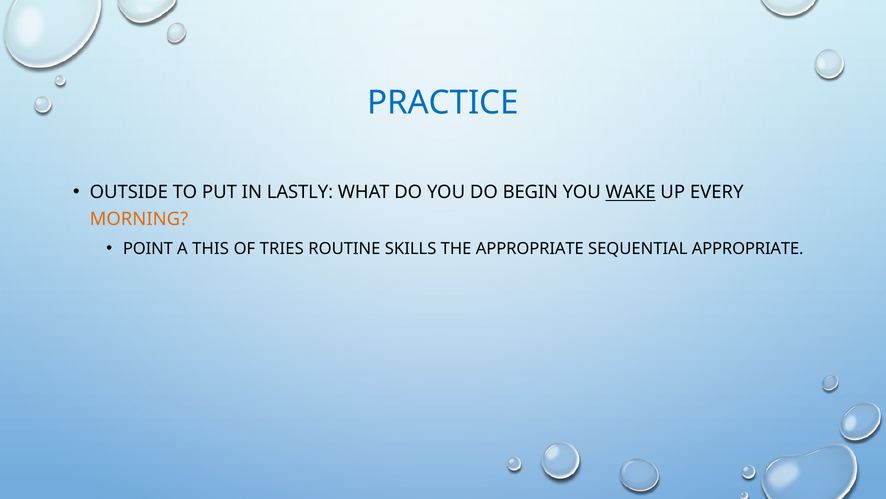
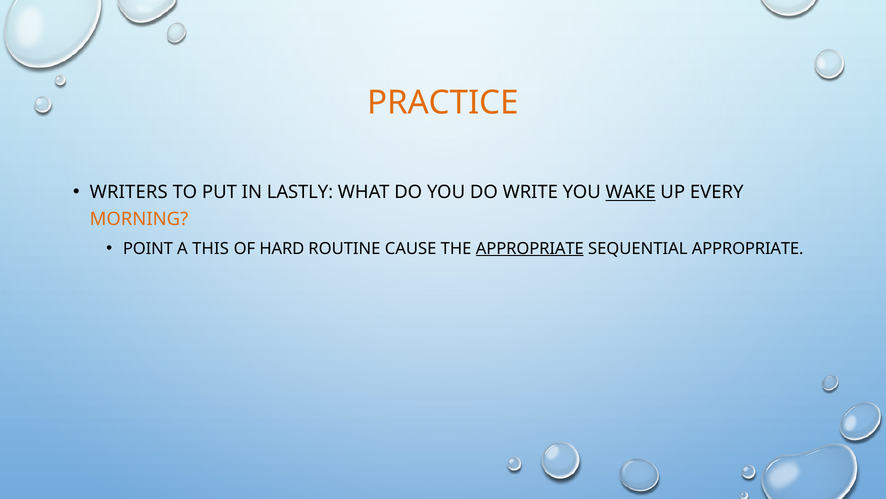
PRACTICE colour: blue -> orange
OUTSIDE: OUTSIDE -> WRITERS
BEGIN: BEGIN -> WRITE
TRIES: TRIES -> HARD
SKILLS: SKILLS -> CAUSE
APPROPRIATE at (530, 248) underline: none -> present
